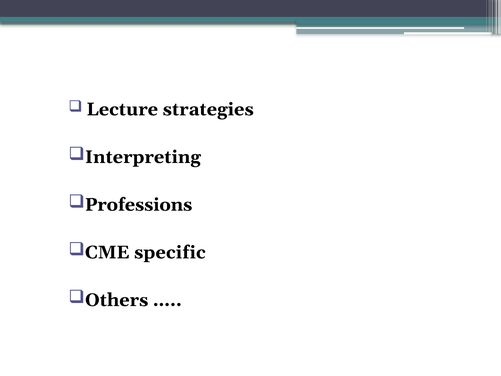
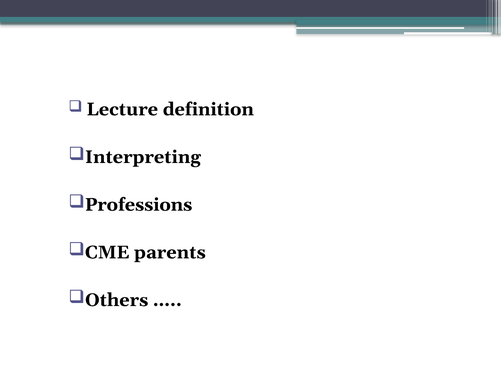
strategies: strategies -> definition
specific: specific -> parents
